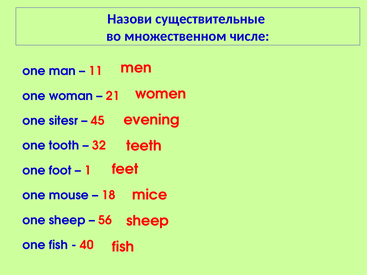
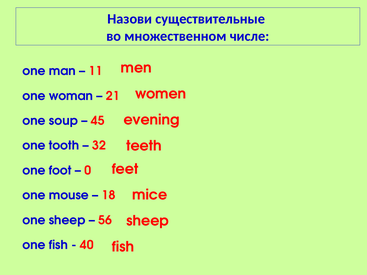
sitesr: sitesr -> soup
1: 1 -> 0
